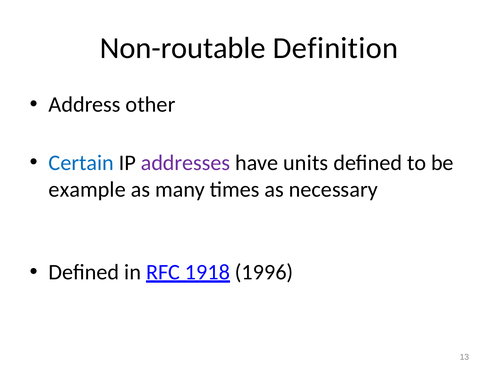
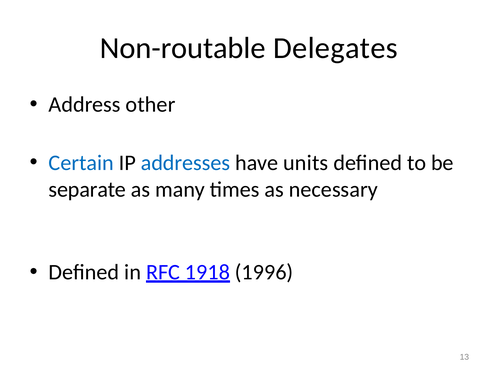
Definition: Definition -> Delegates
addresses colour: purple -> blue
example: example -> separate
